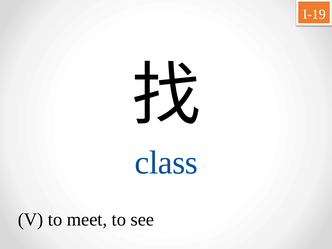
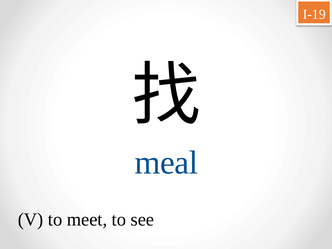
class: class -> meal
